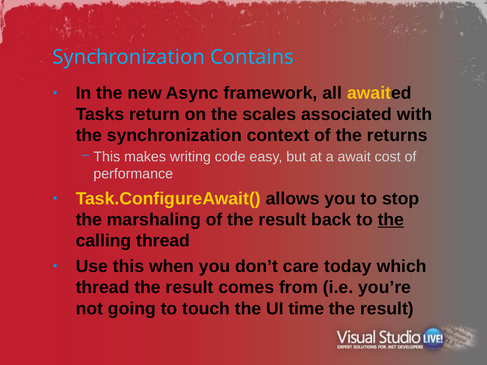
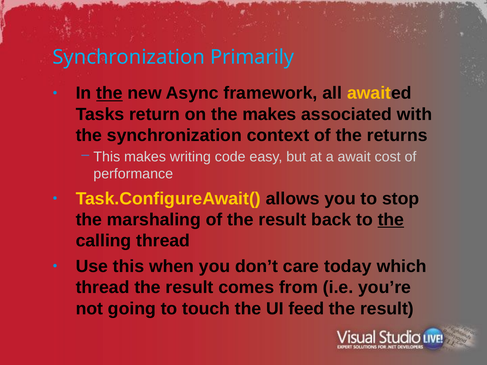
Contains: Contains -> Primarily
the at (109, 93) underline: none -> present
the scales: scales -> makes
time: time -> feed
